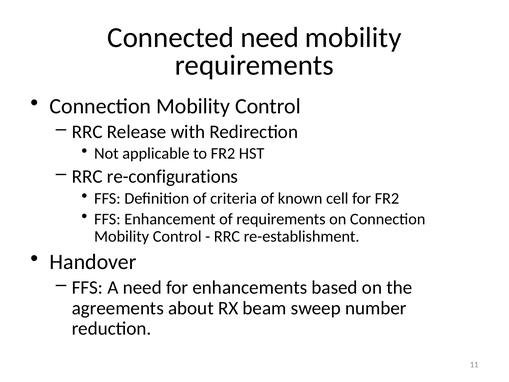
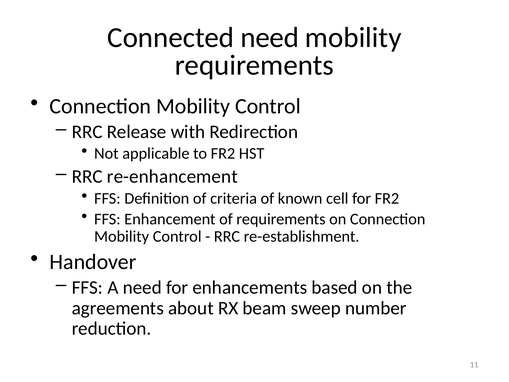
re-configurations: re-configurations -> re-enhancement
